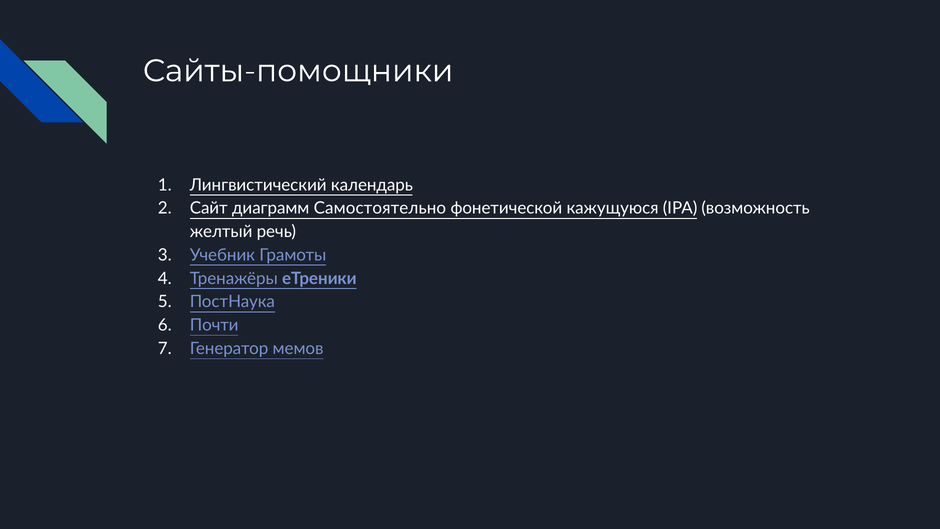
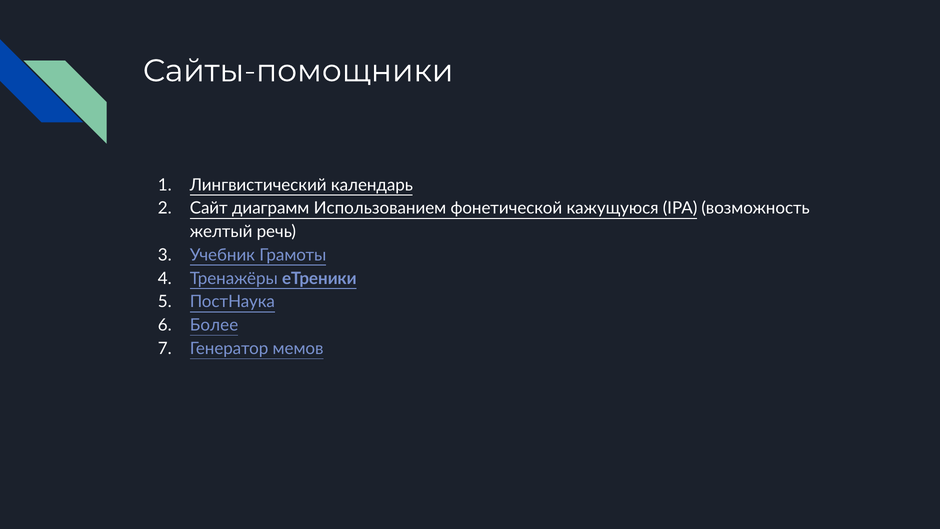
Самостоятельно: Самостоятельно -> Использованием
Почти: Почти -> Более
